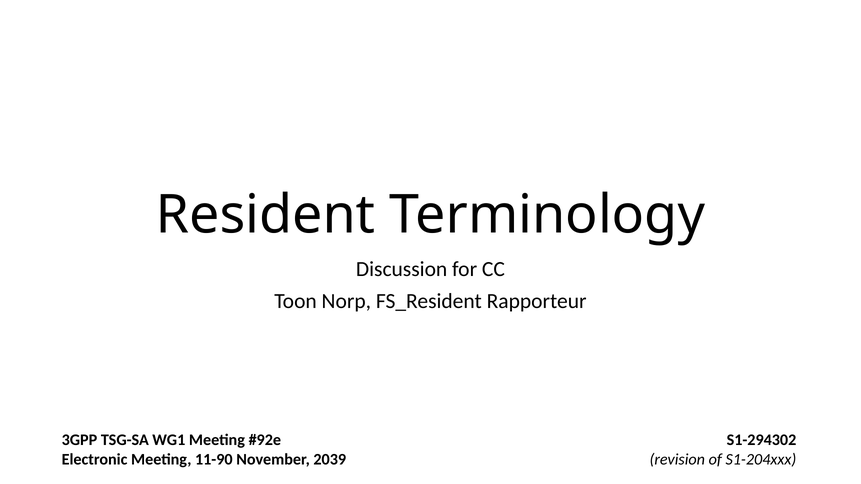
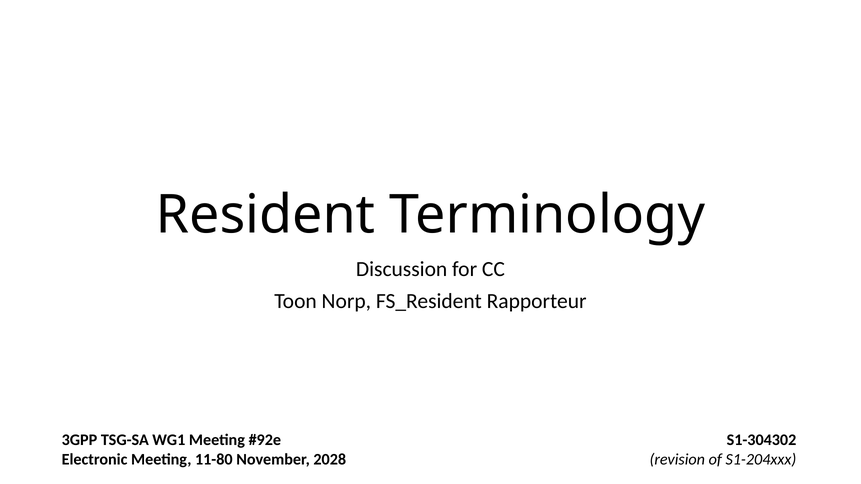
S1-294302: S1-294302 -> S1-304302
11-90: 11-90 -> 11-80
2039: 2039 -> 2028
